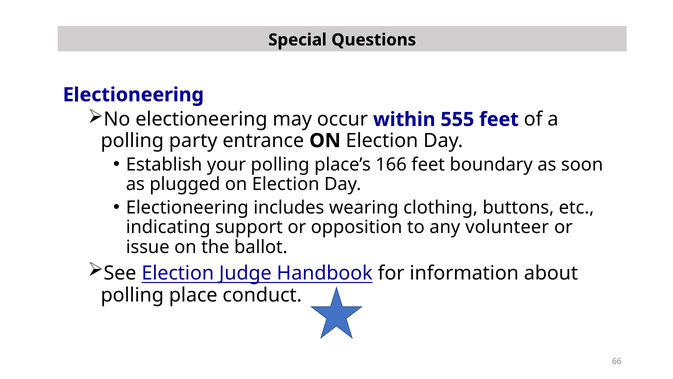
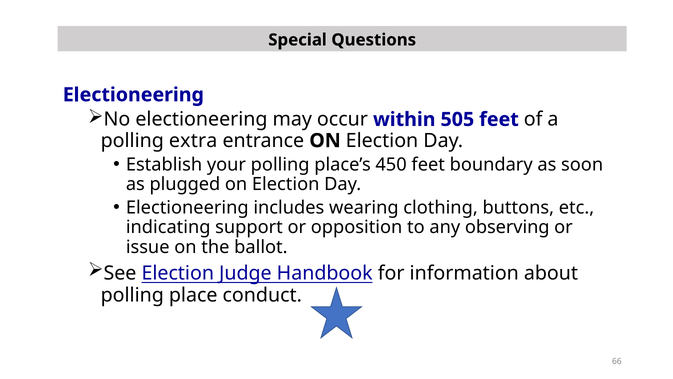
555: 555 -> 505
party: party -> extra
166: 166 -> 450
volunteer: volunteer -> observing
